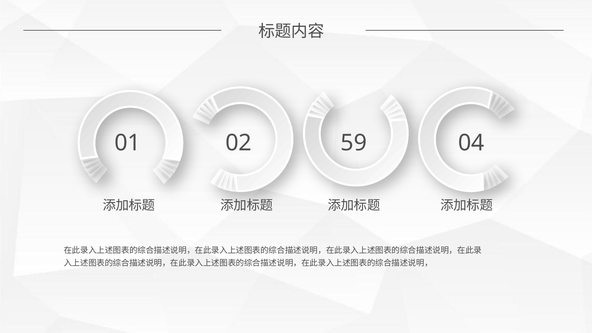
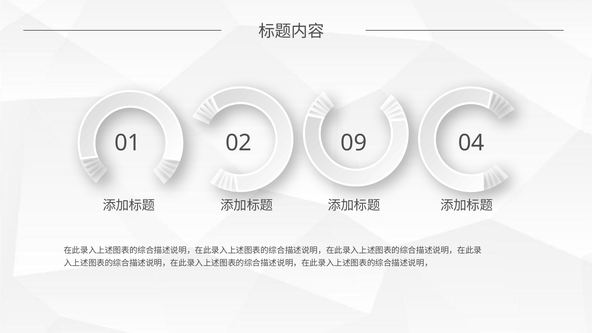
59: 59 -> 09
